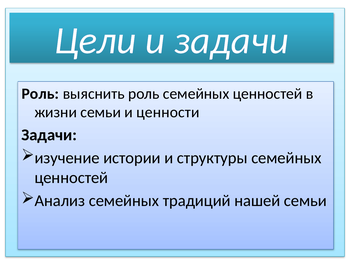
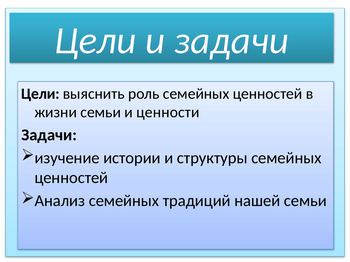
Роль at (40, 94): Роль -> Цели
